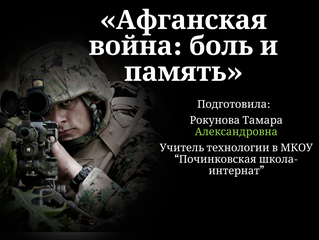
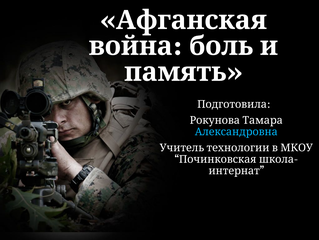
Александровна colour: light green -> light blue
